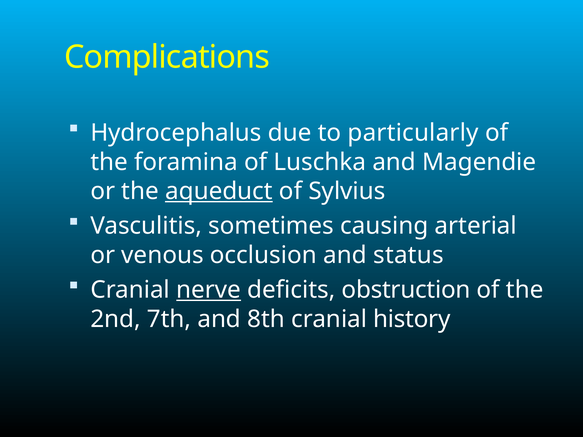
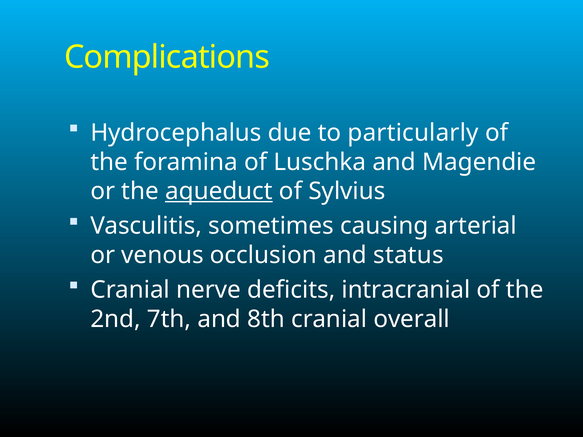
nerve underline: present -> none
obstruction: obstruction -> intracranial
history: history -> overall
